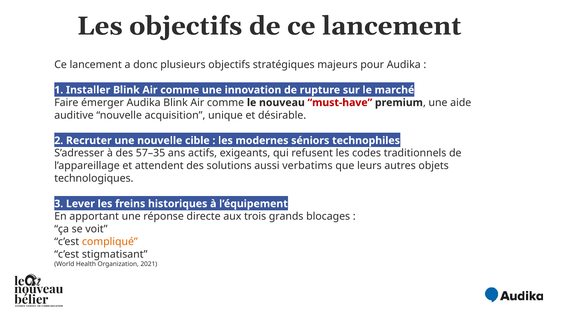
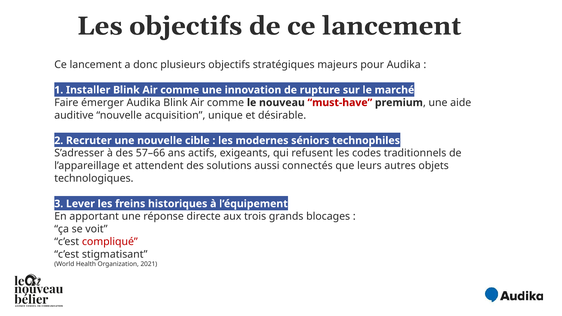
57–35: 57–35 -> 57–66
verbatims: verbatims -> connectés
compliqué colour: orange -> red
